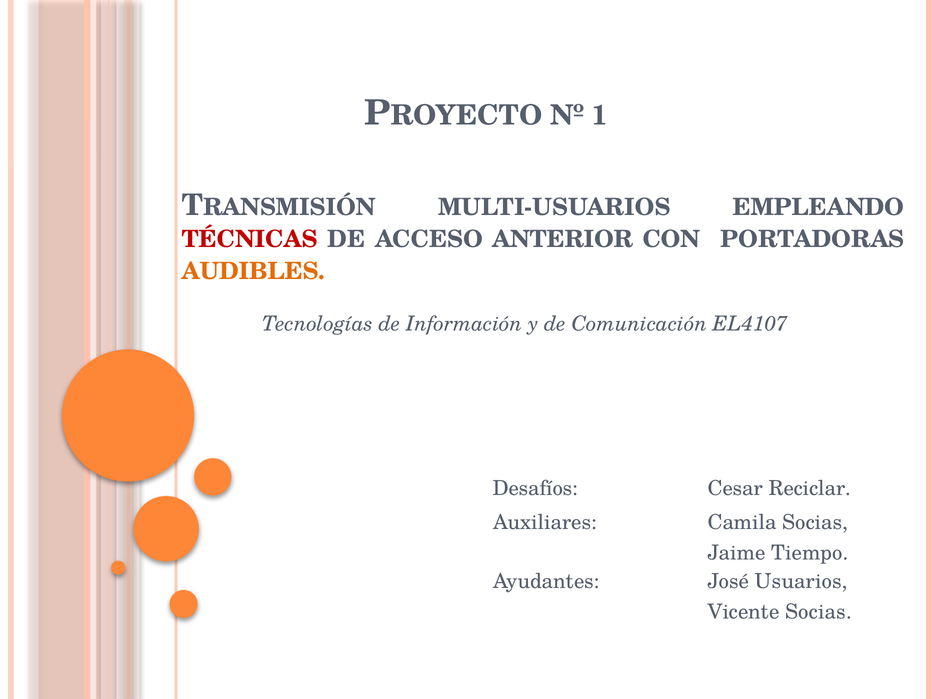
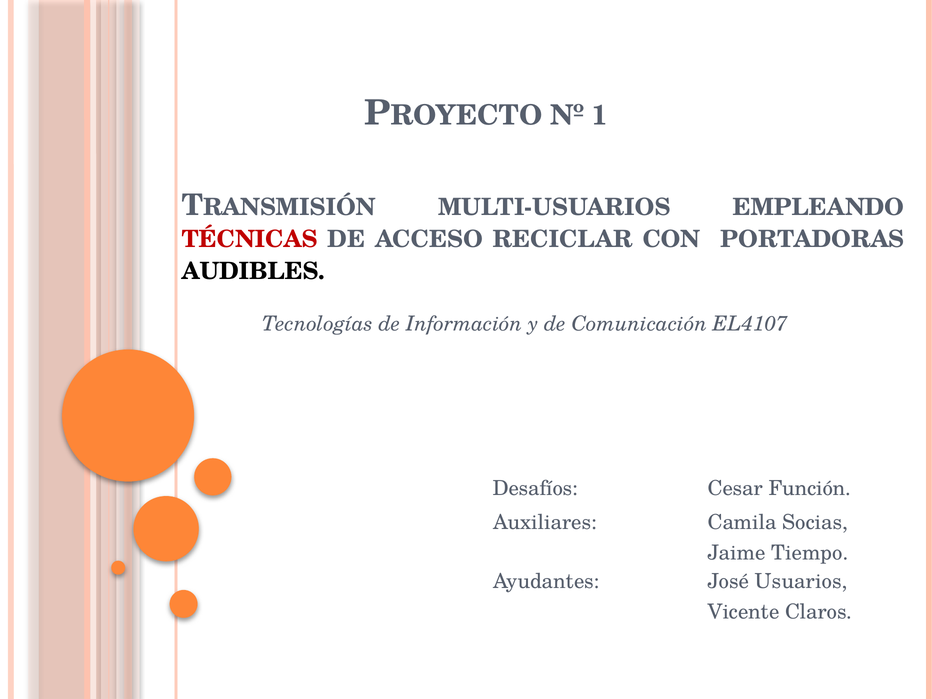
ANTERIOR: ANTERIOR -> RECICLAR
AUDIBLES colour: orange -> black
Reciclar: Reciclar -> Función
Vicente Socias: Socias -> Claros
